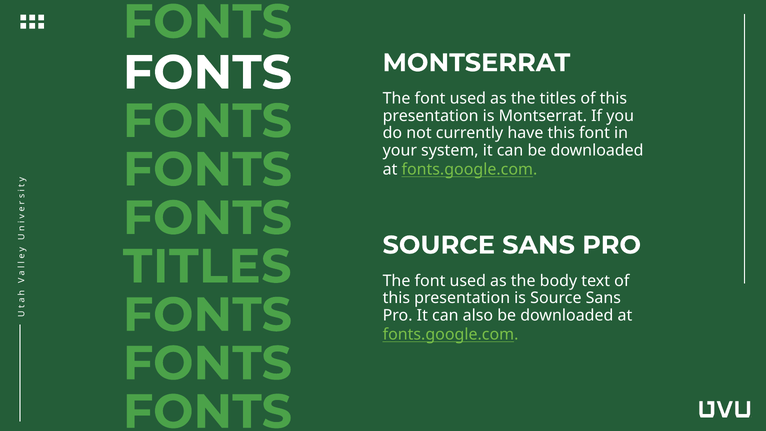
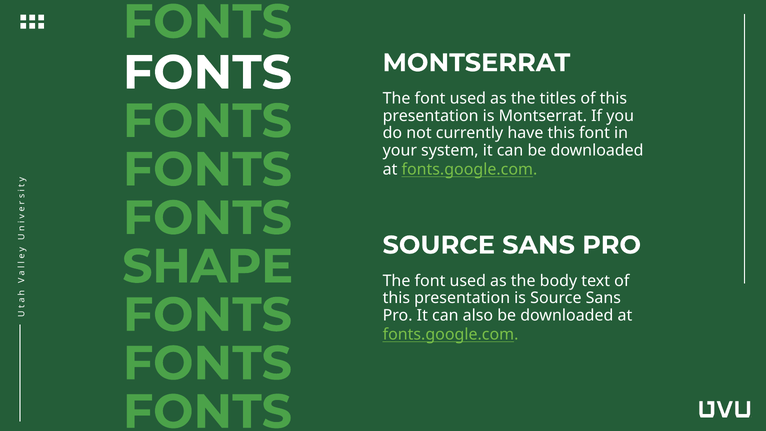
TITLES at (207, 266): TITLES -> SHAPE
